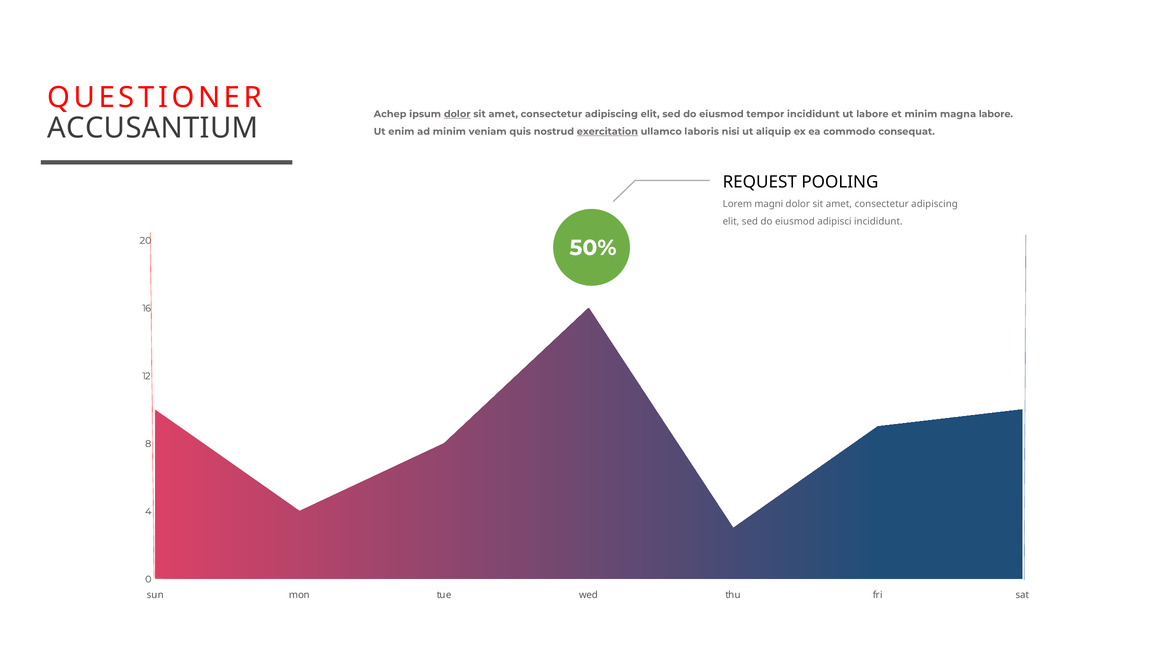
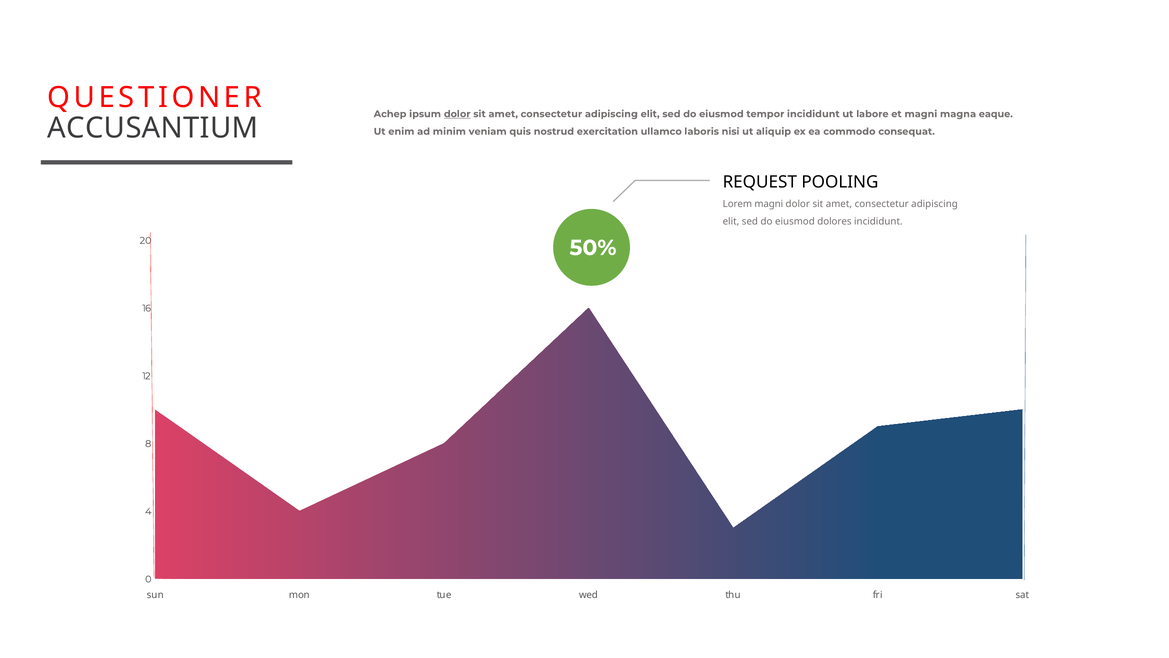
et minim: minim -> magni
magna labore: labore -> eaque
exercitation underline: present -> none
adipisci: adipisci -> dolores
